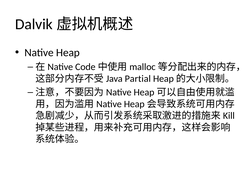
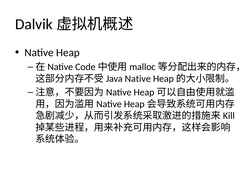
Partial at (138, 79): Partial -> Native
